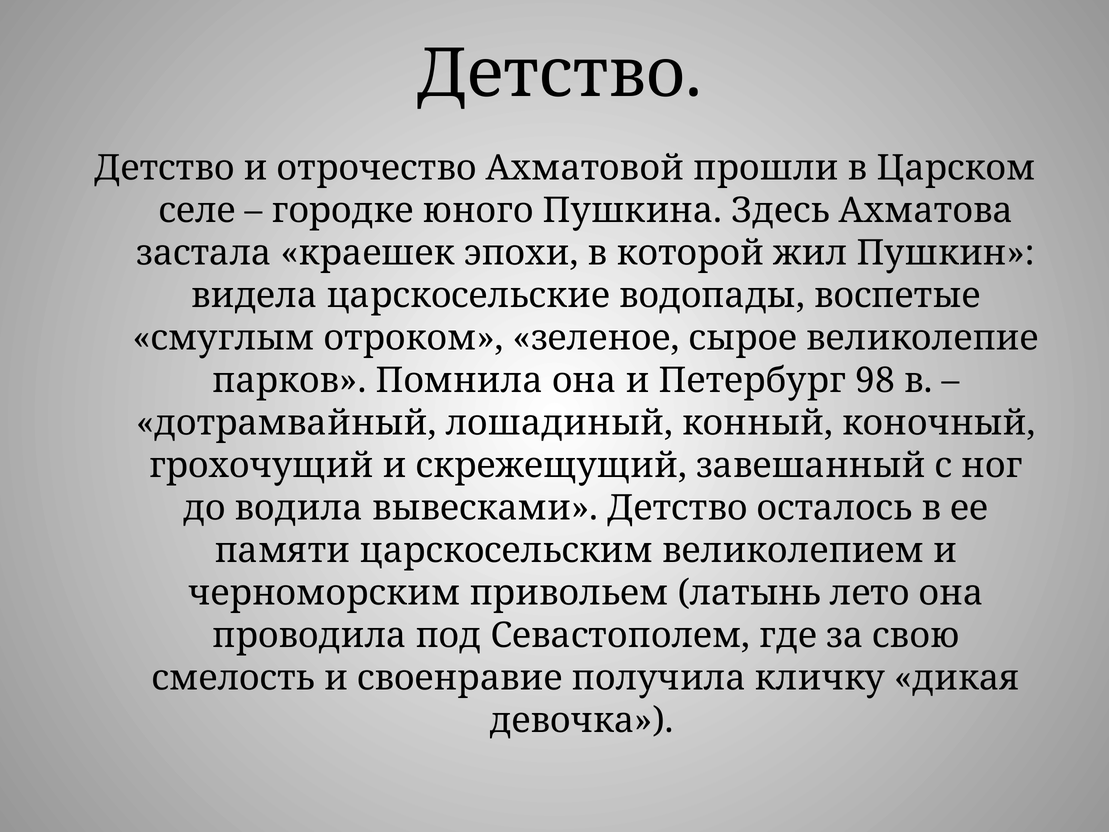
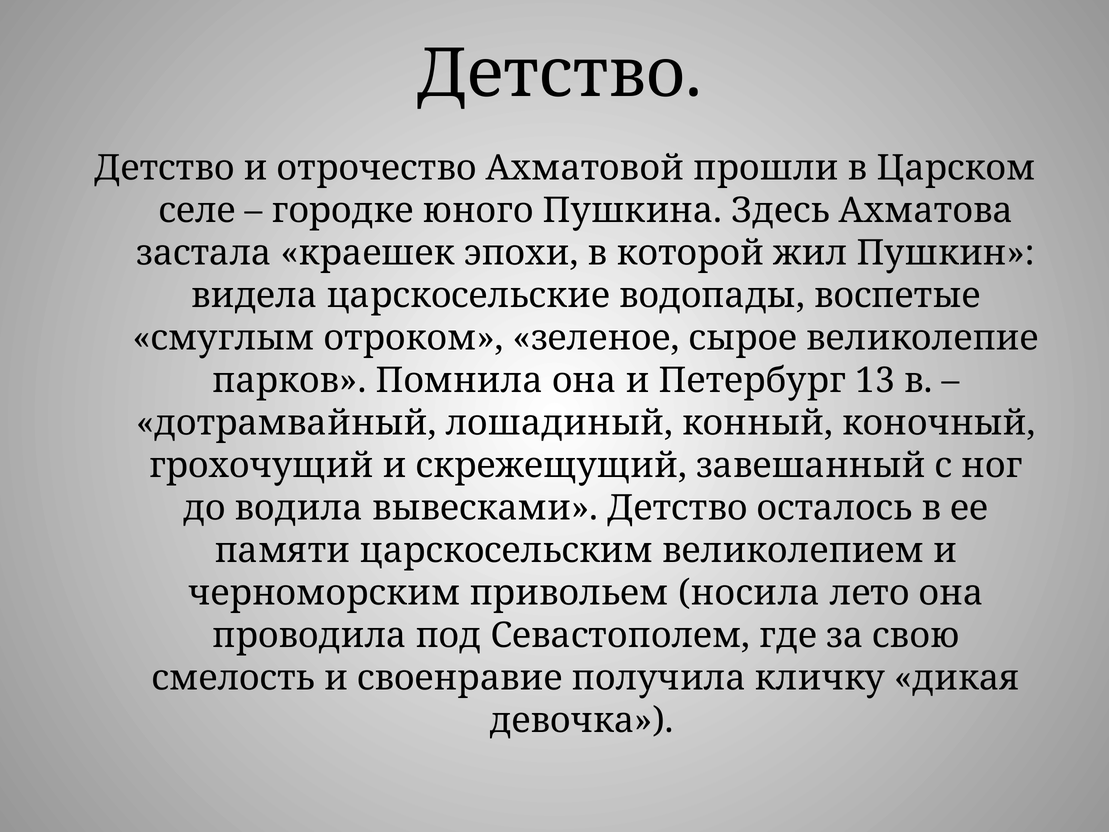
98: 98 -> 13
латынь: латынь -> носила
